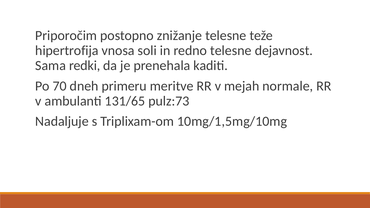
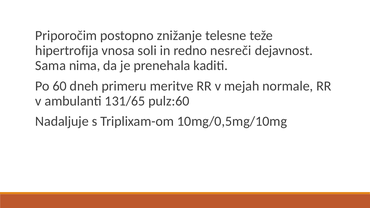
redno telesne: telesne -> nesreči
redki: redki -> nima
70: 70 -> 60
pulz:73: pulz:73 -> pulz:60
10mg/1,5mg/10mg: 10mg/1,5mg/10mg -> 10mg/0,5mg/10mg
